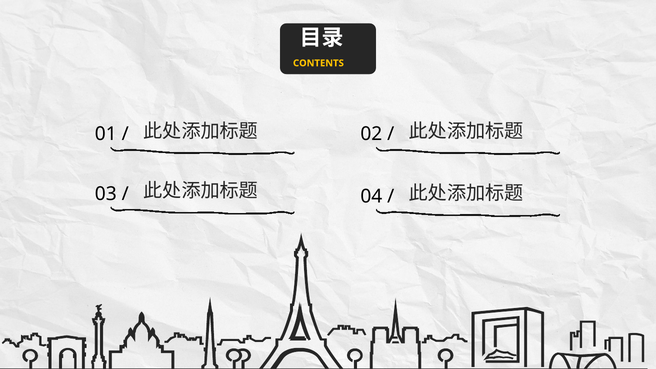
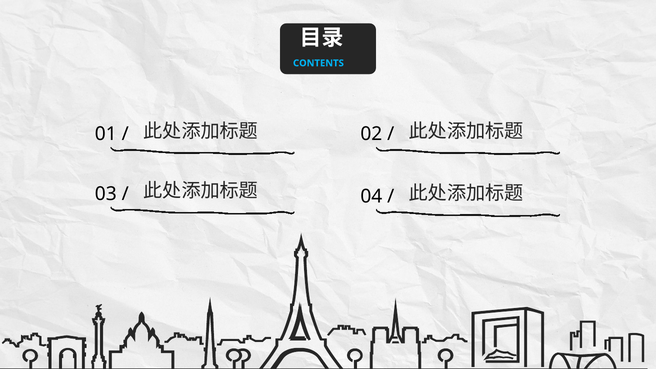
CONTENTS colour: yellow -> light blue
